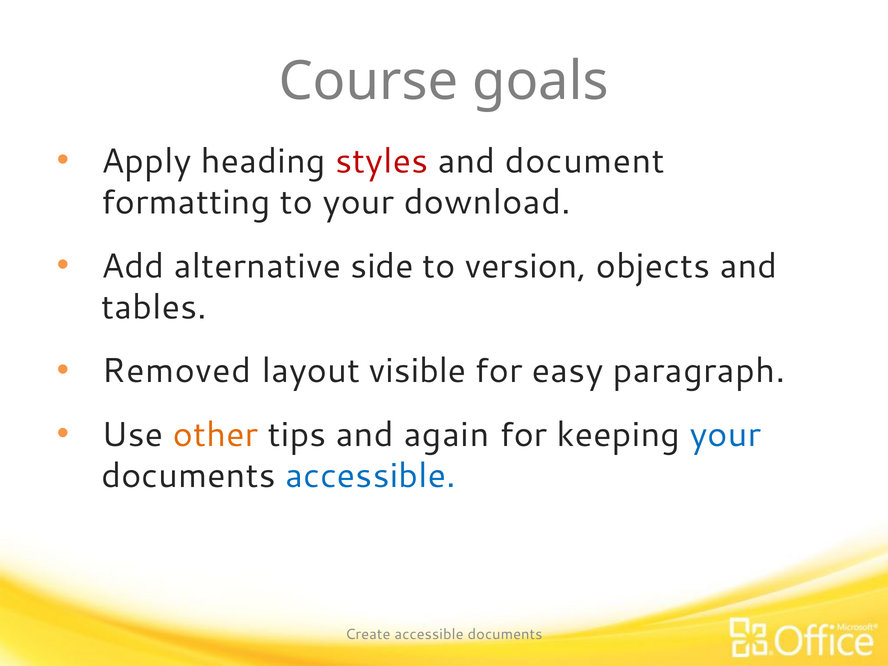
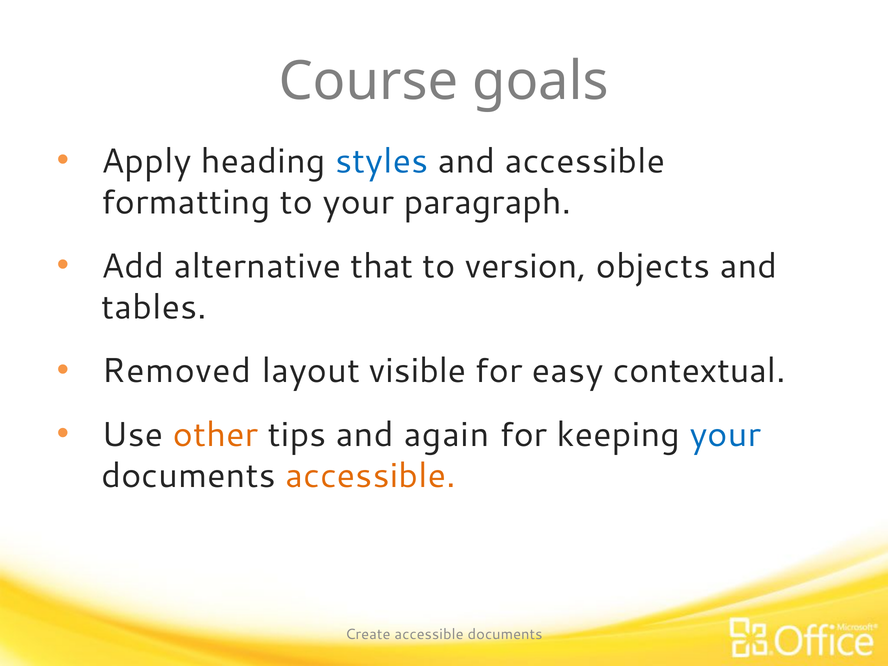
styles colour: red -> blue
and document: document -> accessible
download: download -> paragraph
side: side -> that
paragraph: paragraph -> contextual
accessible at (371, 476) colour: blue -> orange
